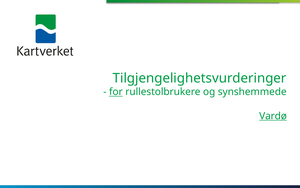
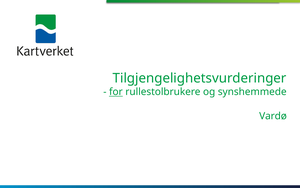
Vardø underline: present -> none
